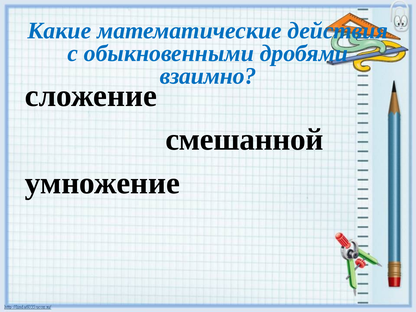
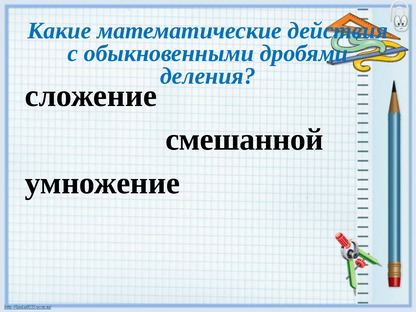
взаимно: взаимно -> деления
